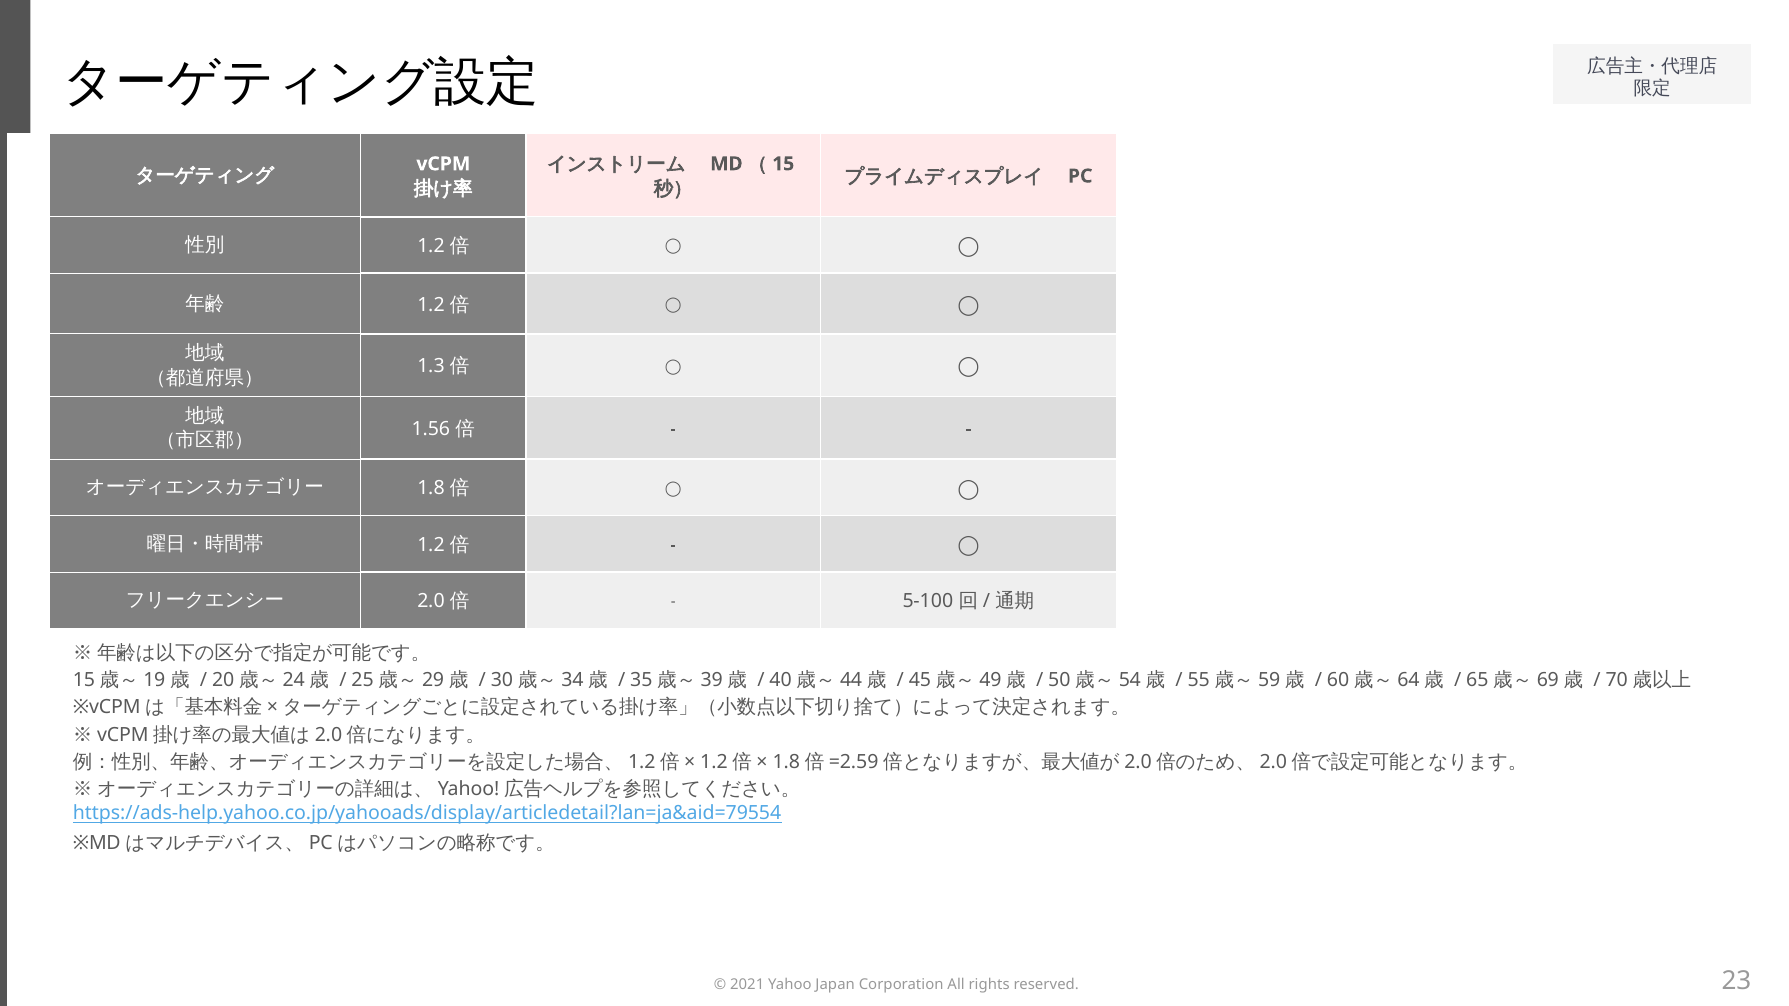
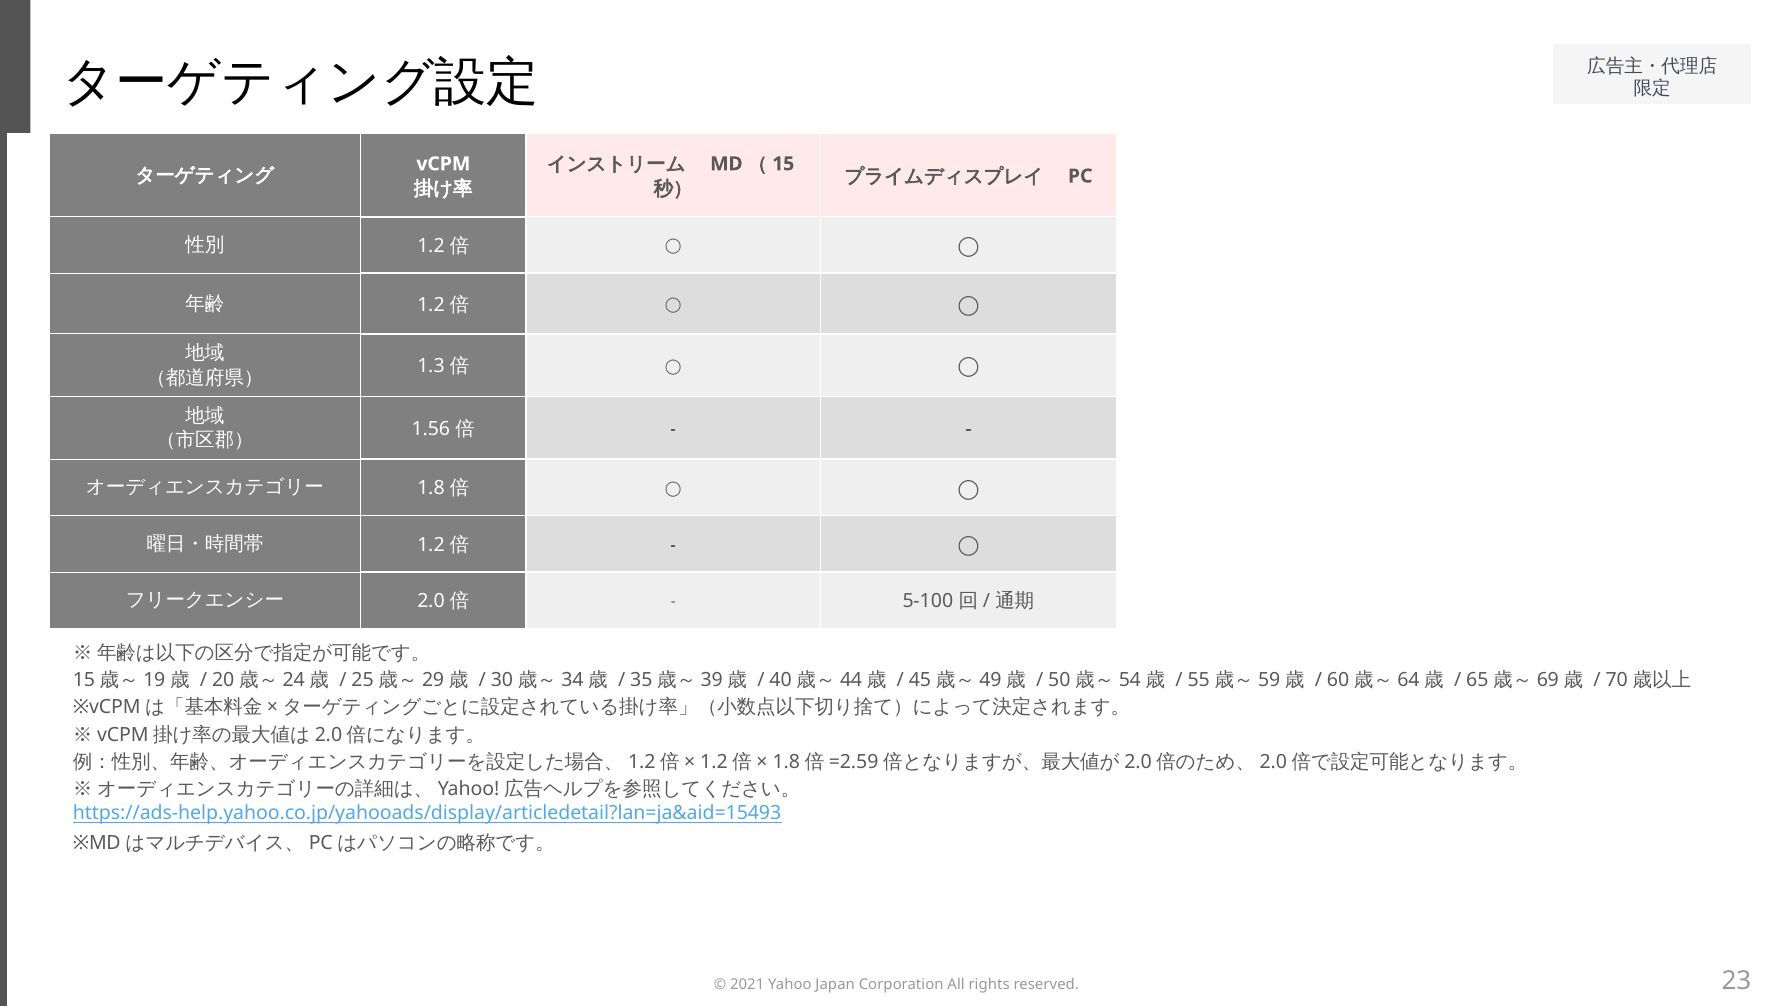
https://ads-help.yahoo.co.jp/yahooads/display/articledetail?lan=ja&aid=79554: https://ads-help.yahoo.co.jp/yahooads/display/articledetail?lan=ja&aid=79554 -> https://ads-help.yahoo.co.jp/yahooads/display/articledetail?lan=ja&aid=15493
